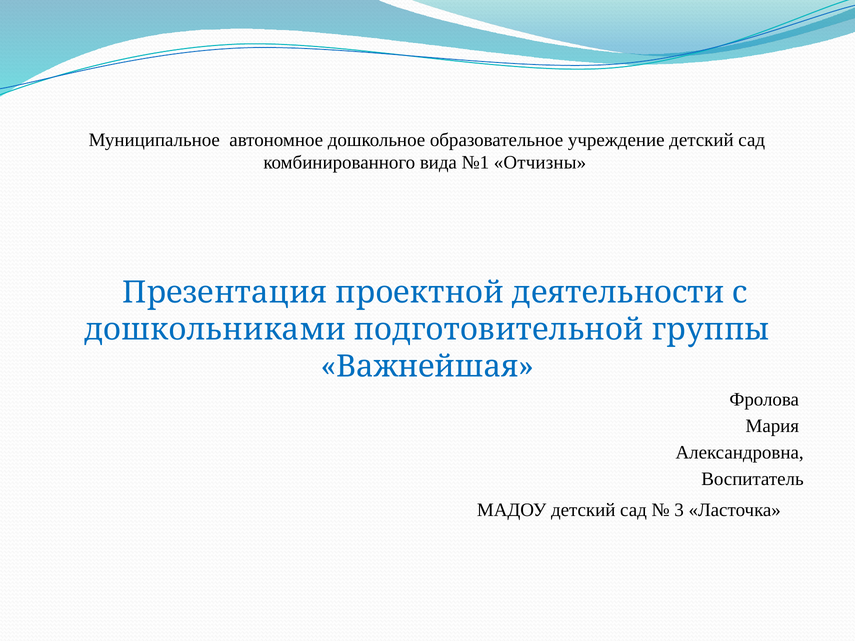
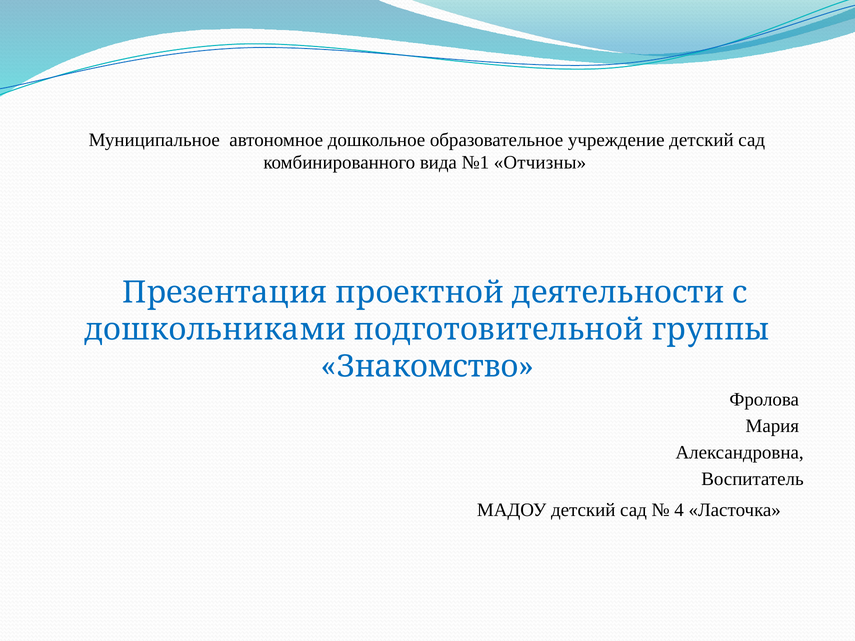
Важнейшая: Важнейшая -> Знакомство
3: 3 -> 4
